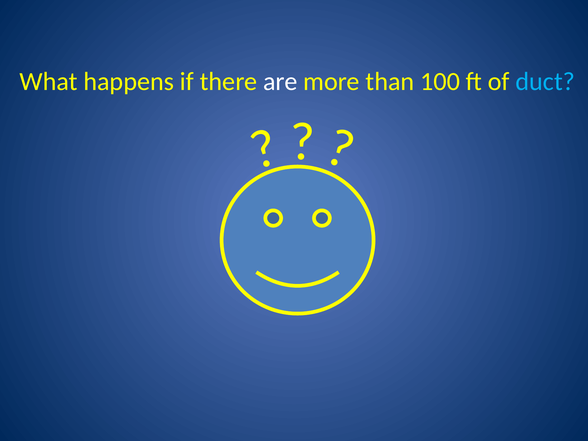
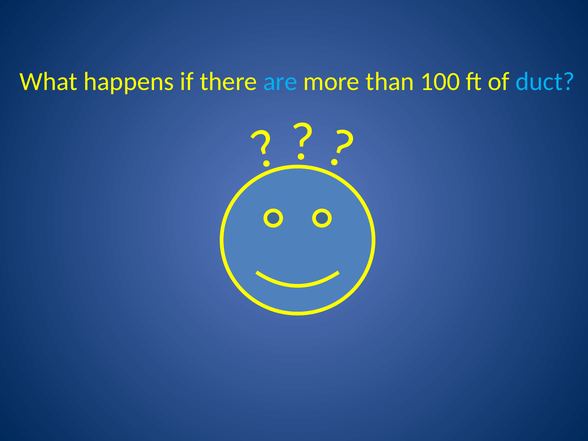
are colour: white -> light blue
